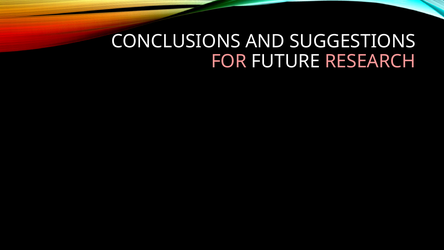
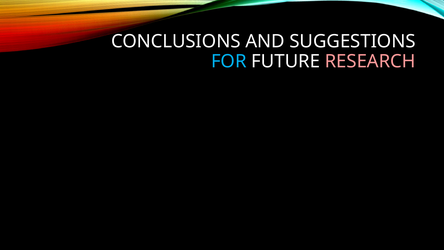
FOR colour: pink -> light blue
